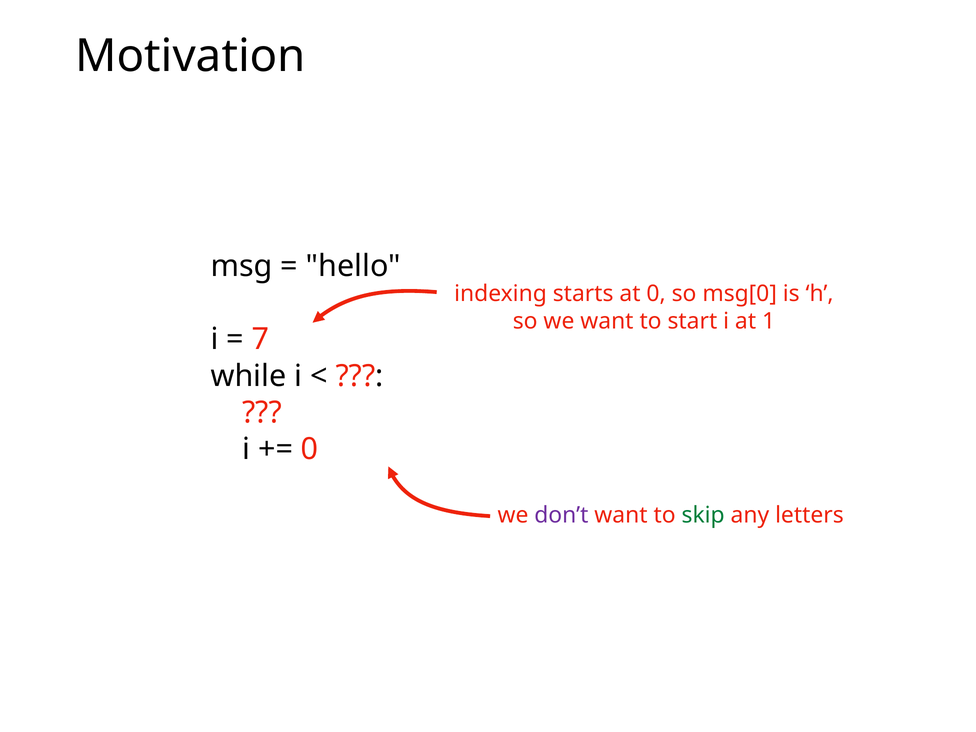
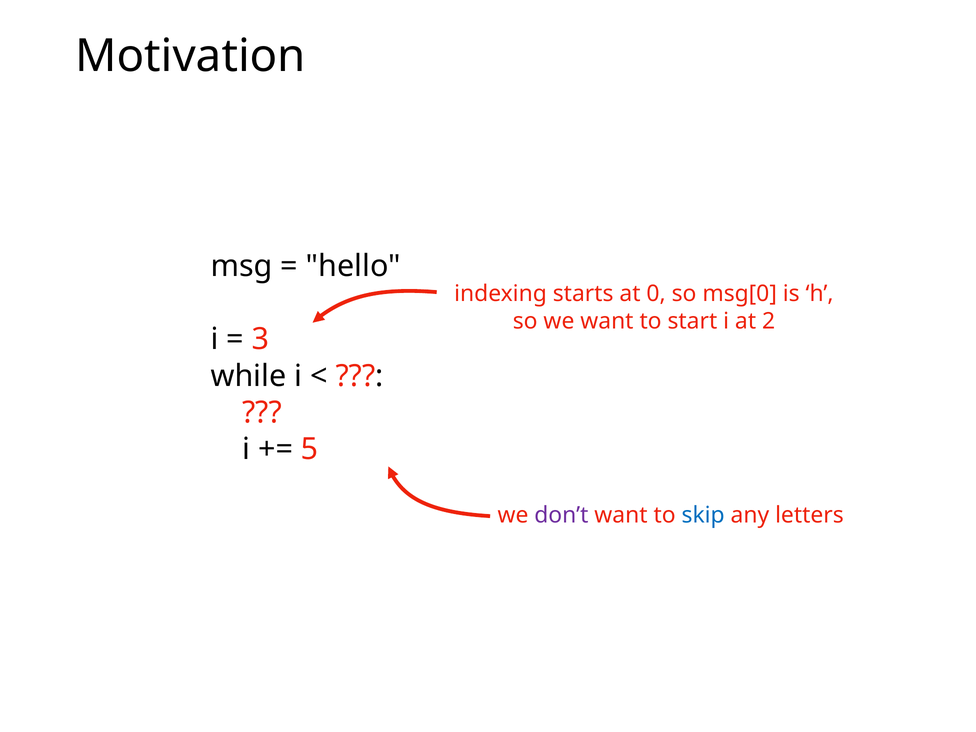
1: 1 -> 2
7: 7 -> 3
0 at (310, 449): 0 -> 5
skip colour: green -> blue
